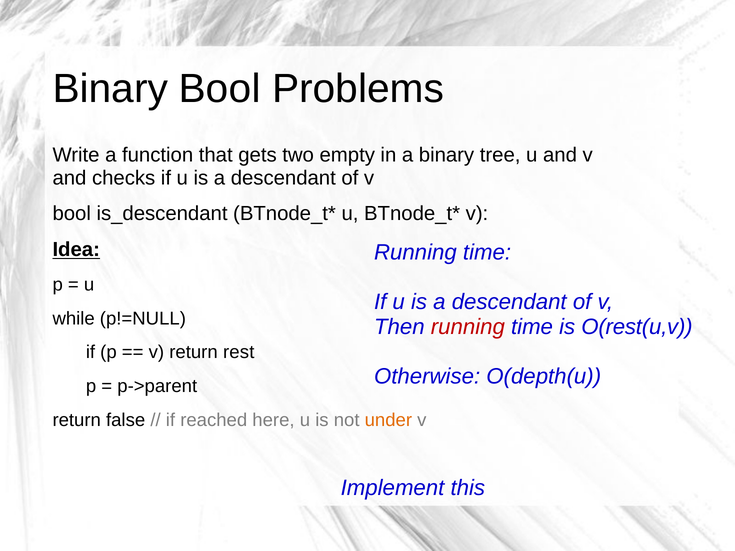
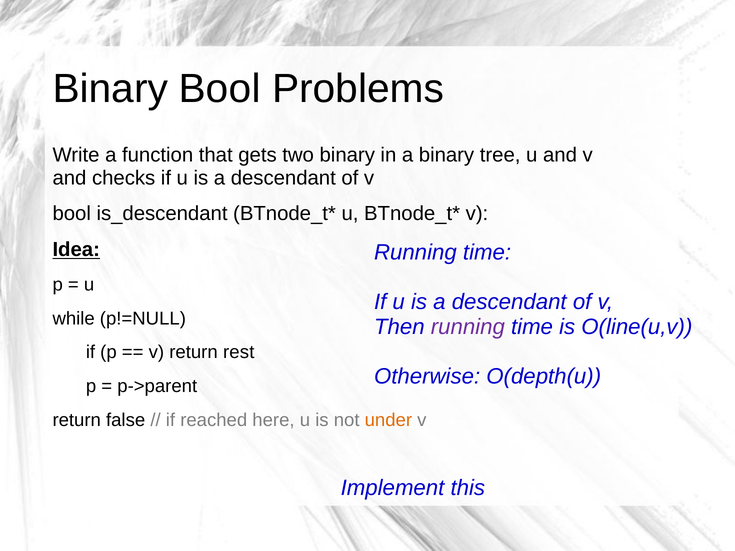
two empty: empty -> binary
running at (468, 327) colour: red -> purple
O(rest(u,v: O(rest(u,v -> O(line(u,v
